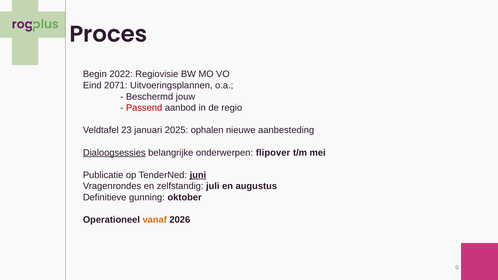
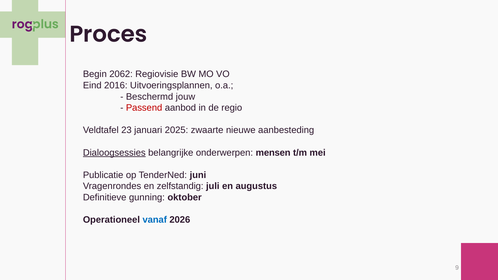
2022: 2022 -> 2062
2071: 2071 -> 2016
ophalen: ophalen -> zwaarte
flipover: flipover -> mensen
juni underline: present -> none
vanaf colour: orange -> blue
